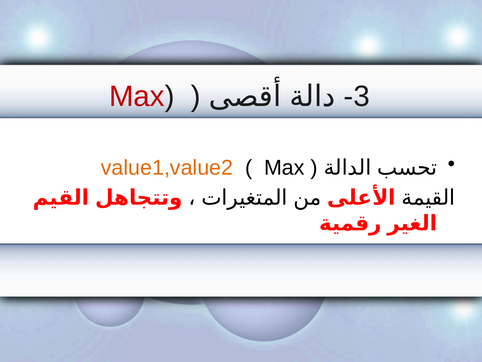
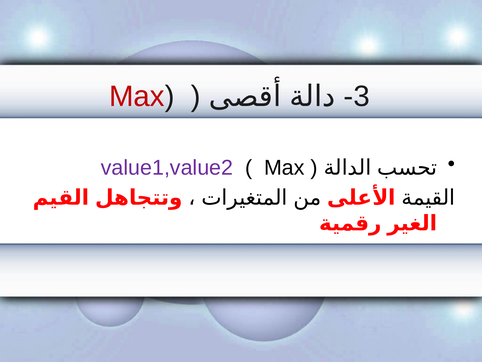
value1,value2 colour: orange -> purple
